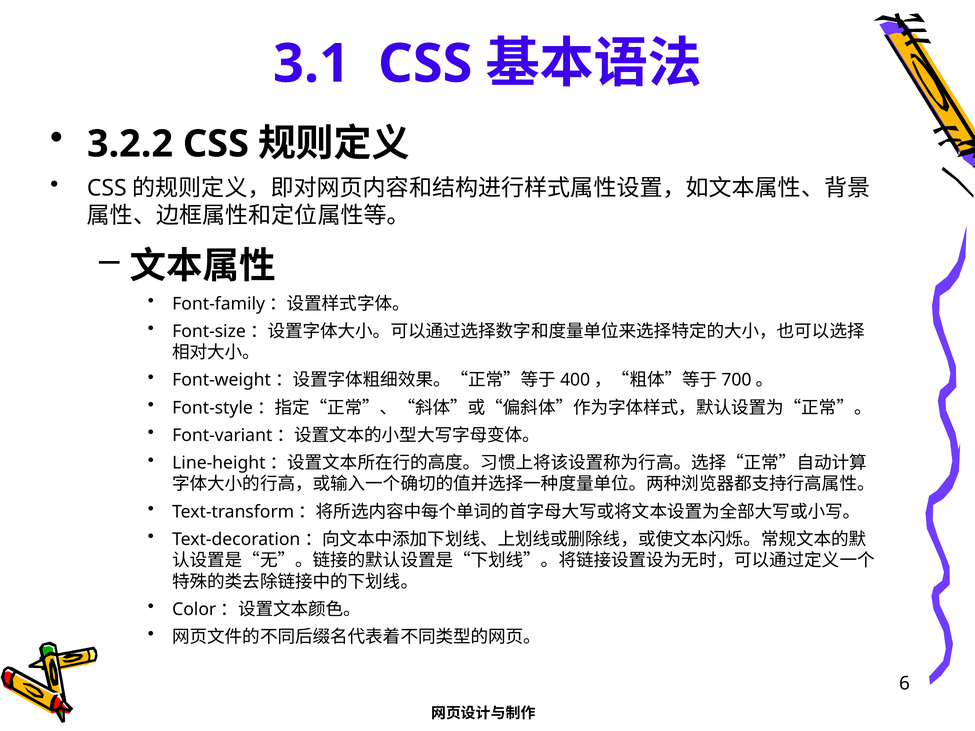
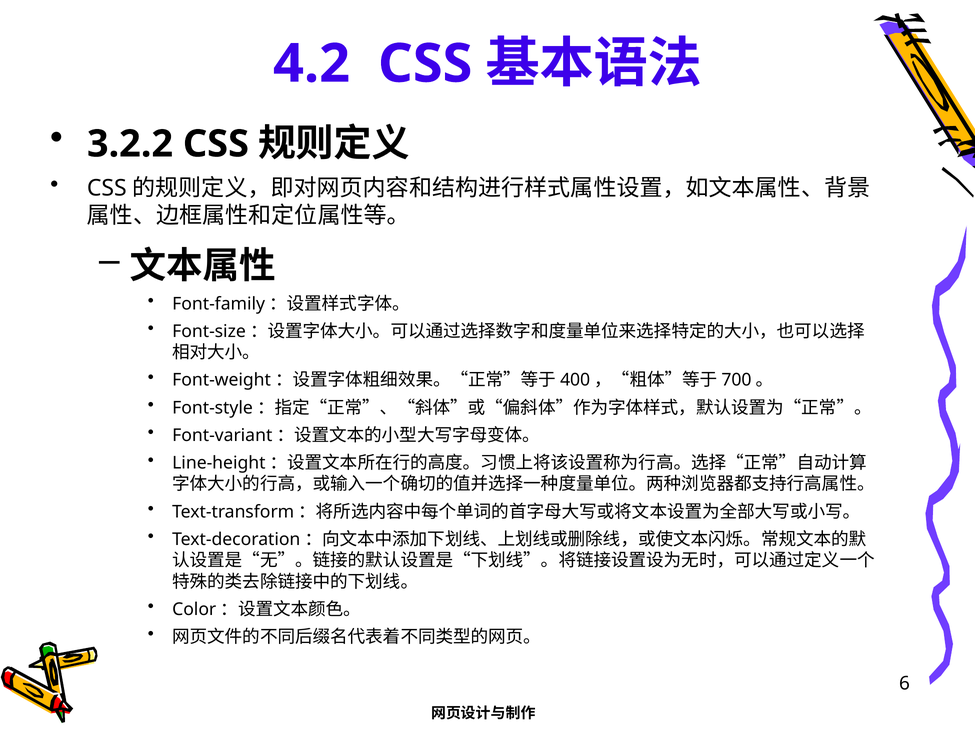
3.1: 3.1 -> 4.2
